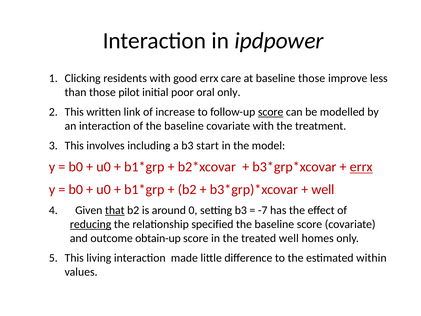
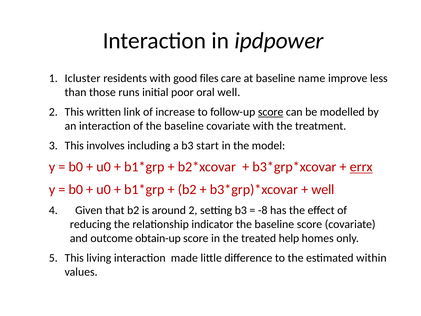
Clicking: Clicking -> Icluster
good errx: errx -> files
baseline those: those -> name
pilot: pilot -> runs
oral only: only -> well
that underline: present -> none
around 0: 0 -> 2
-7: -7 -> -8
reducing underline: present -> none
specified: specified -> indicator
treated well: well -> help
